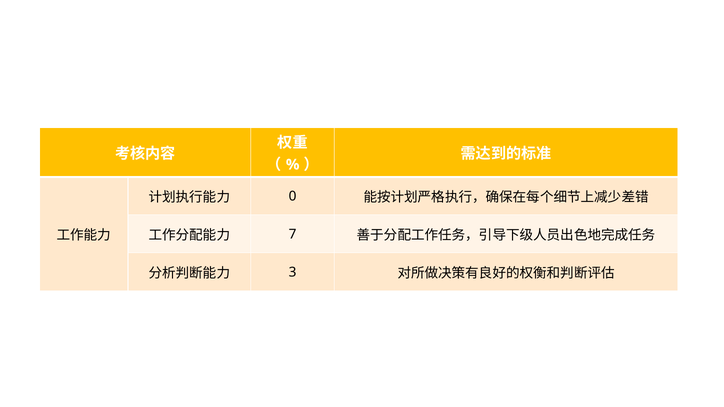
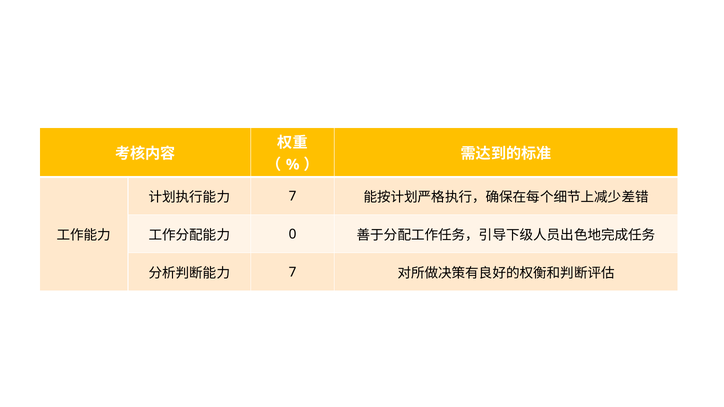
0 at (293, 197): 0 -> 7
7: 7 -> 0
3 at (293, 273): 3 -> 7
